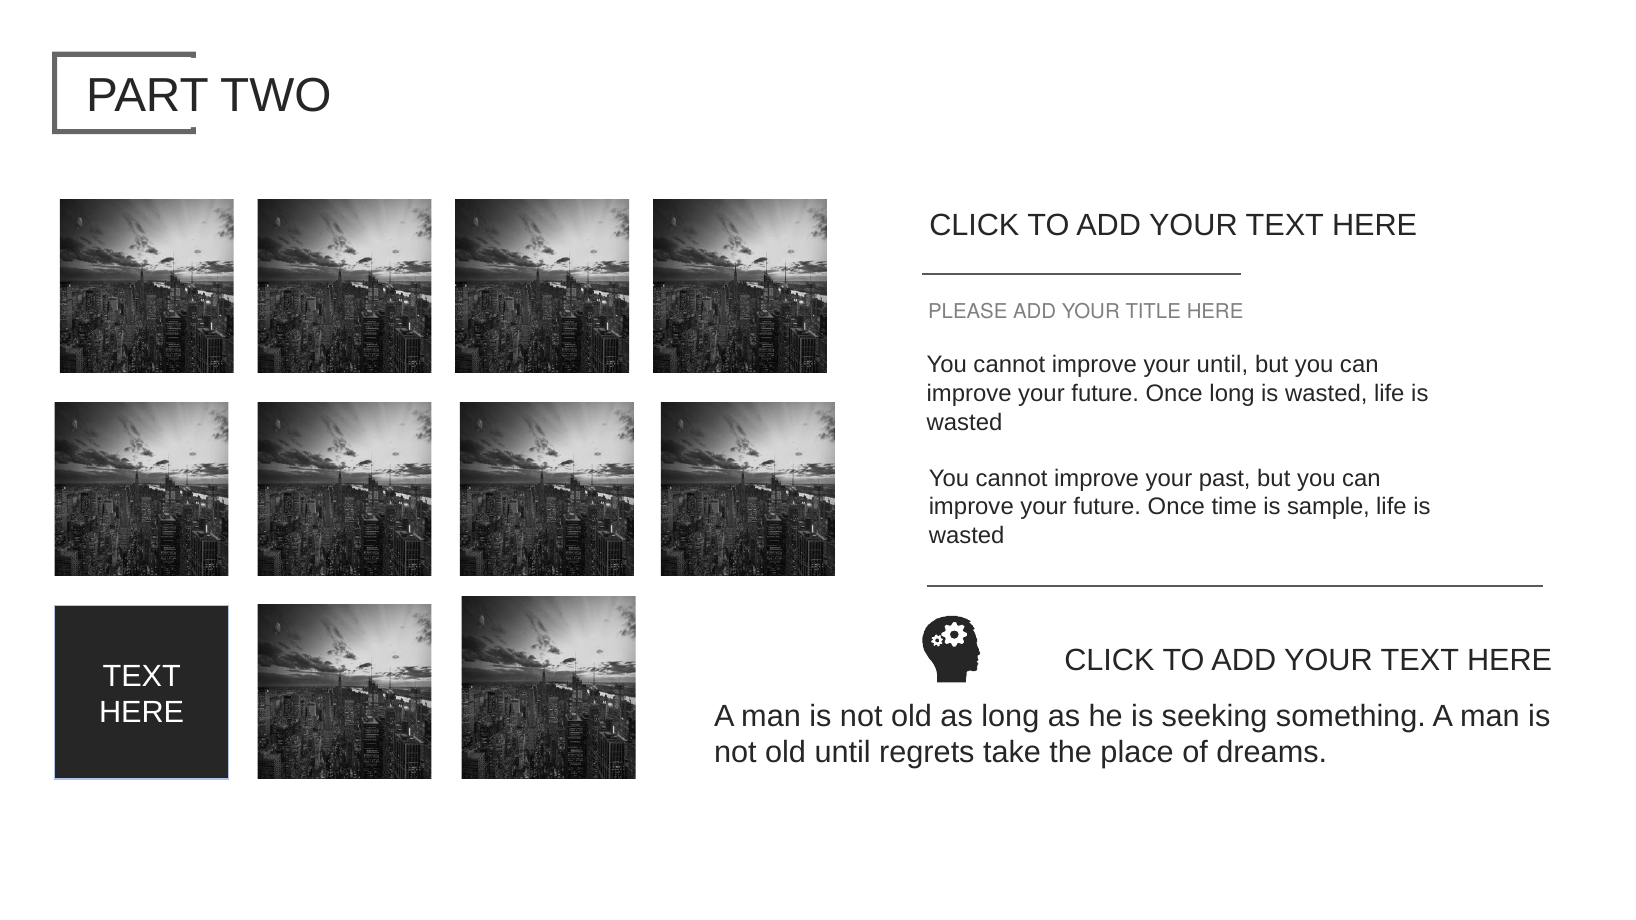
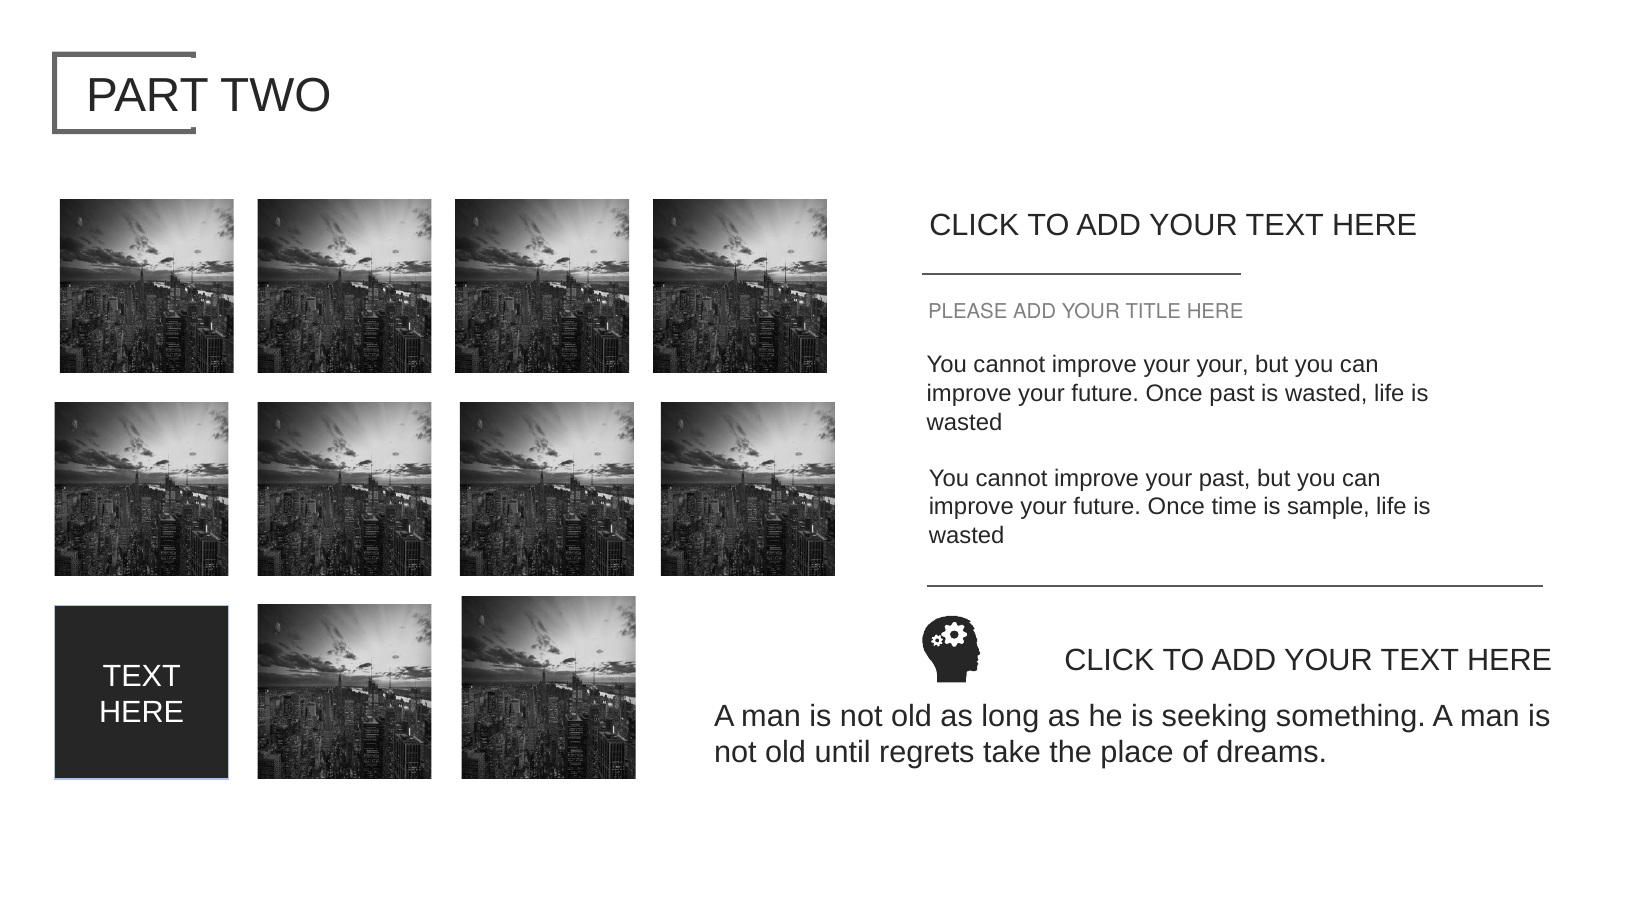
your until: until -> your
Once long: long -> past
